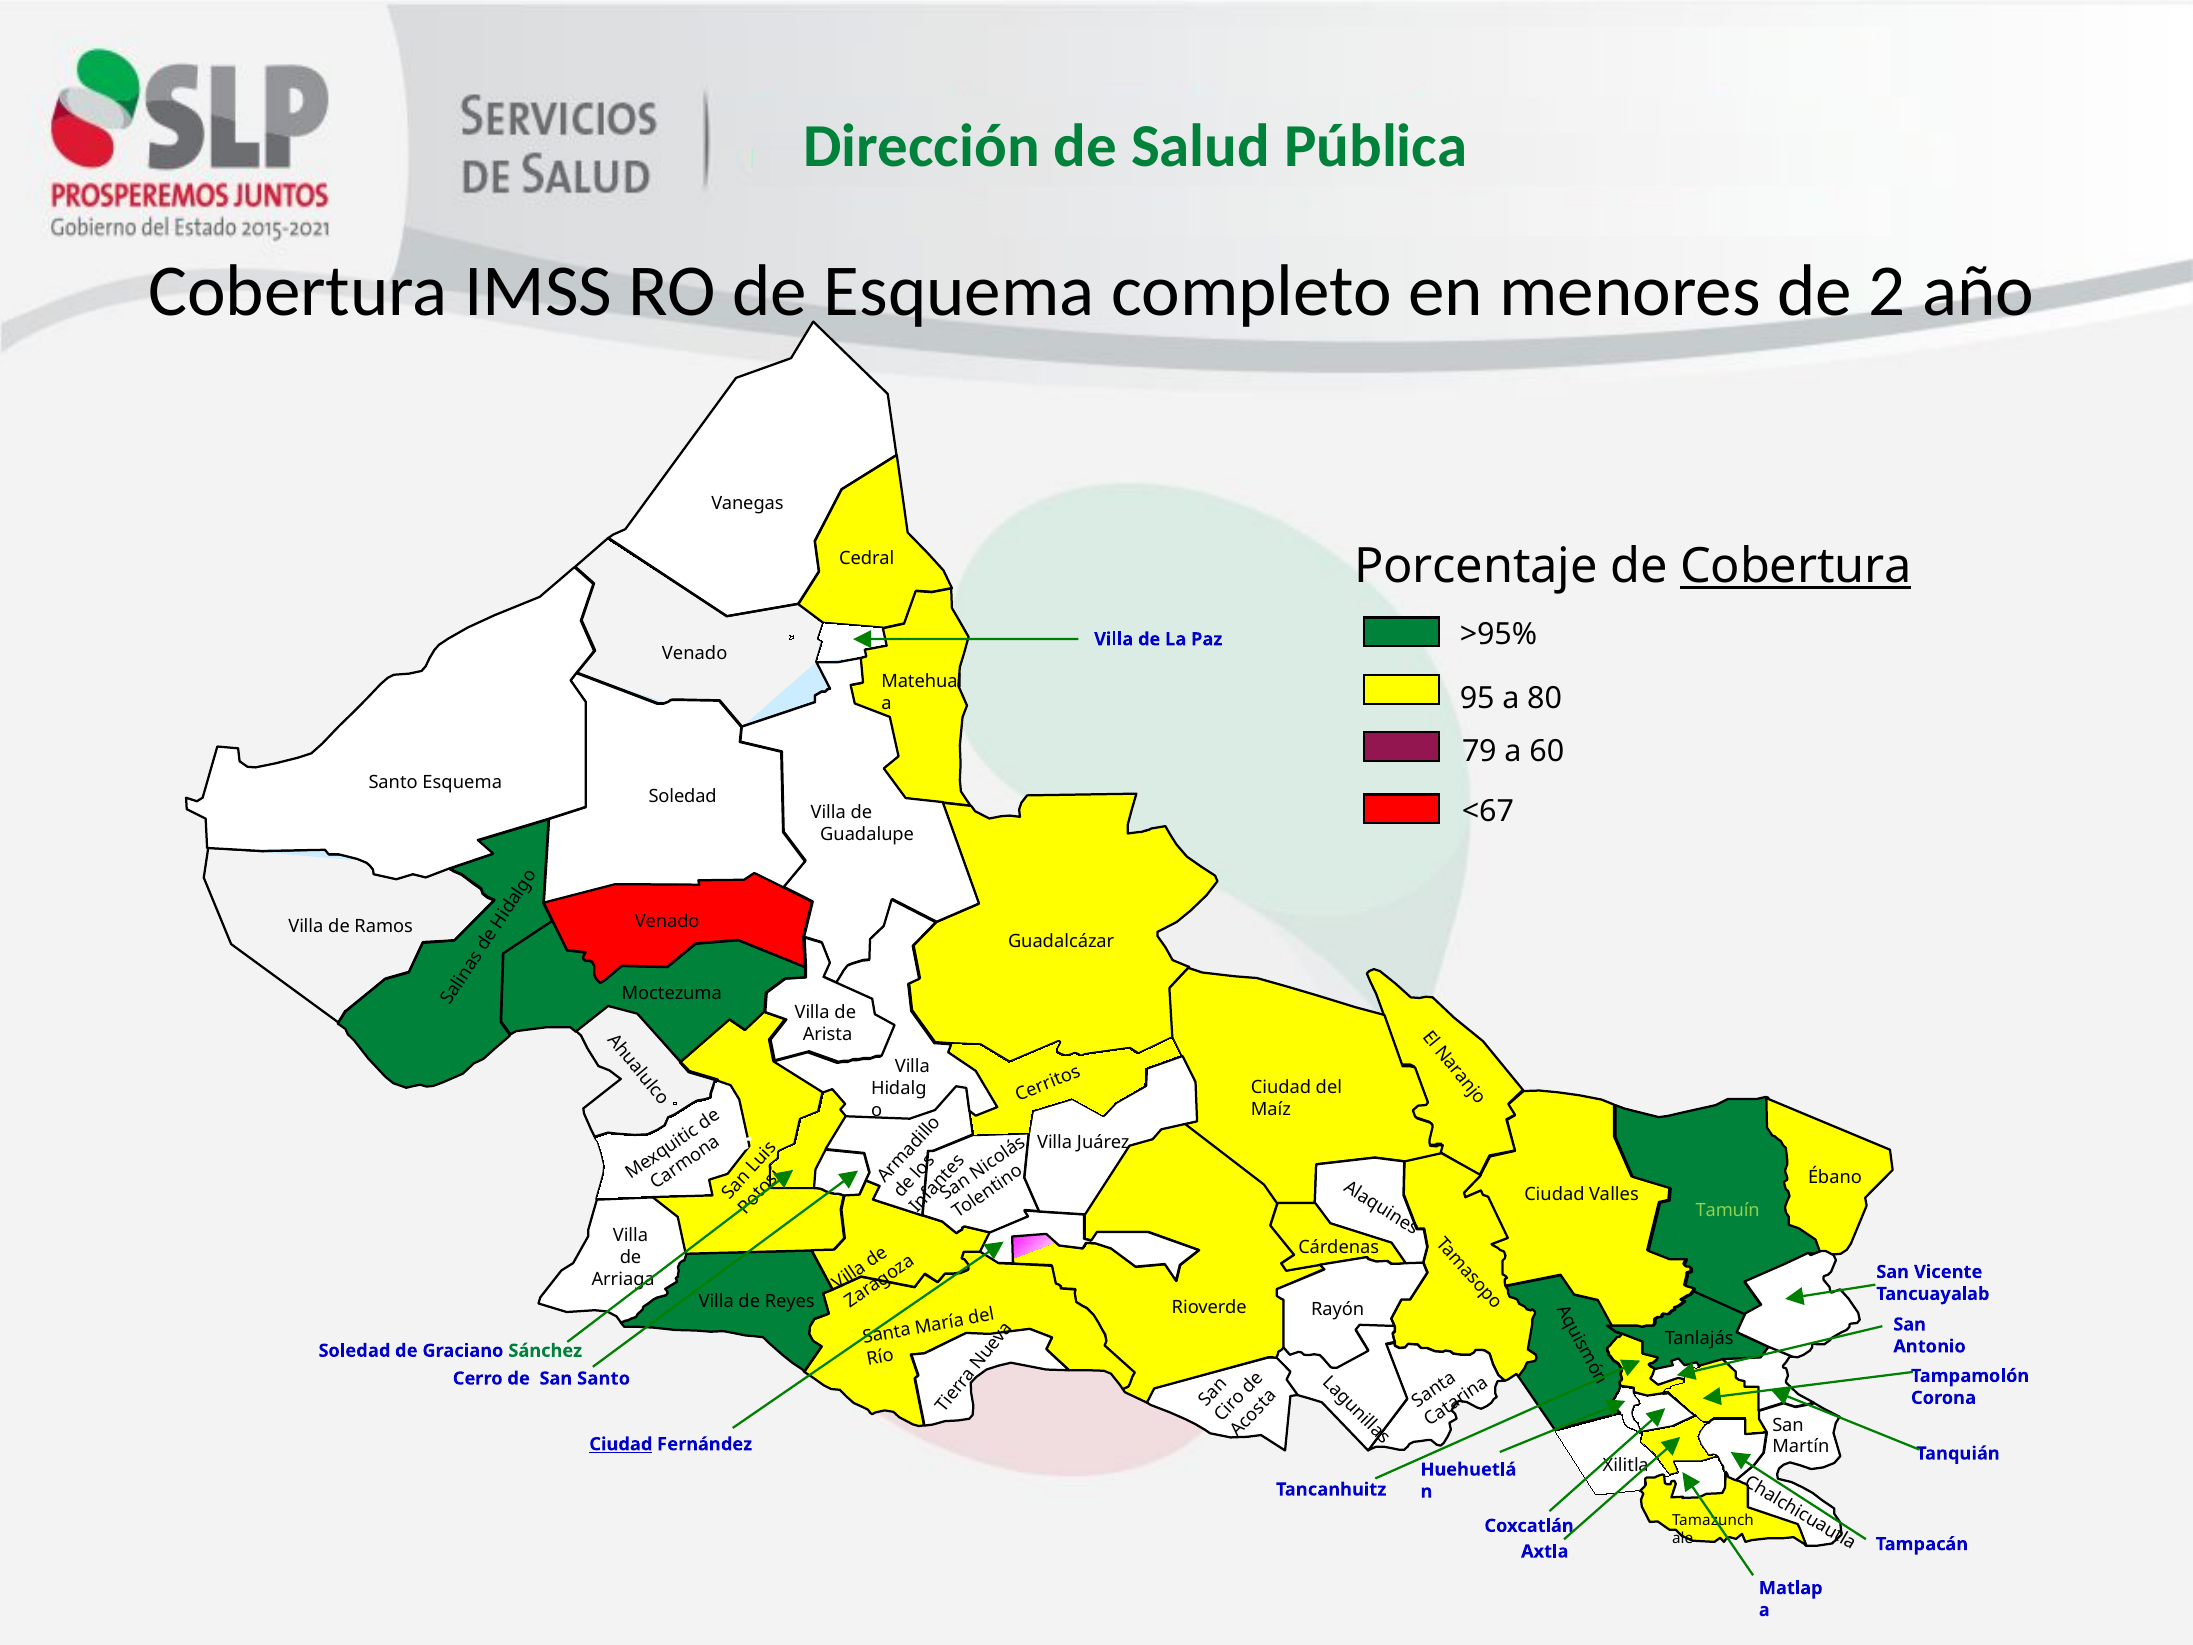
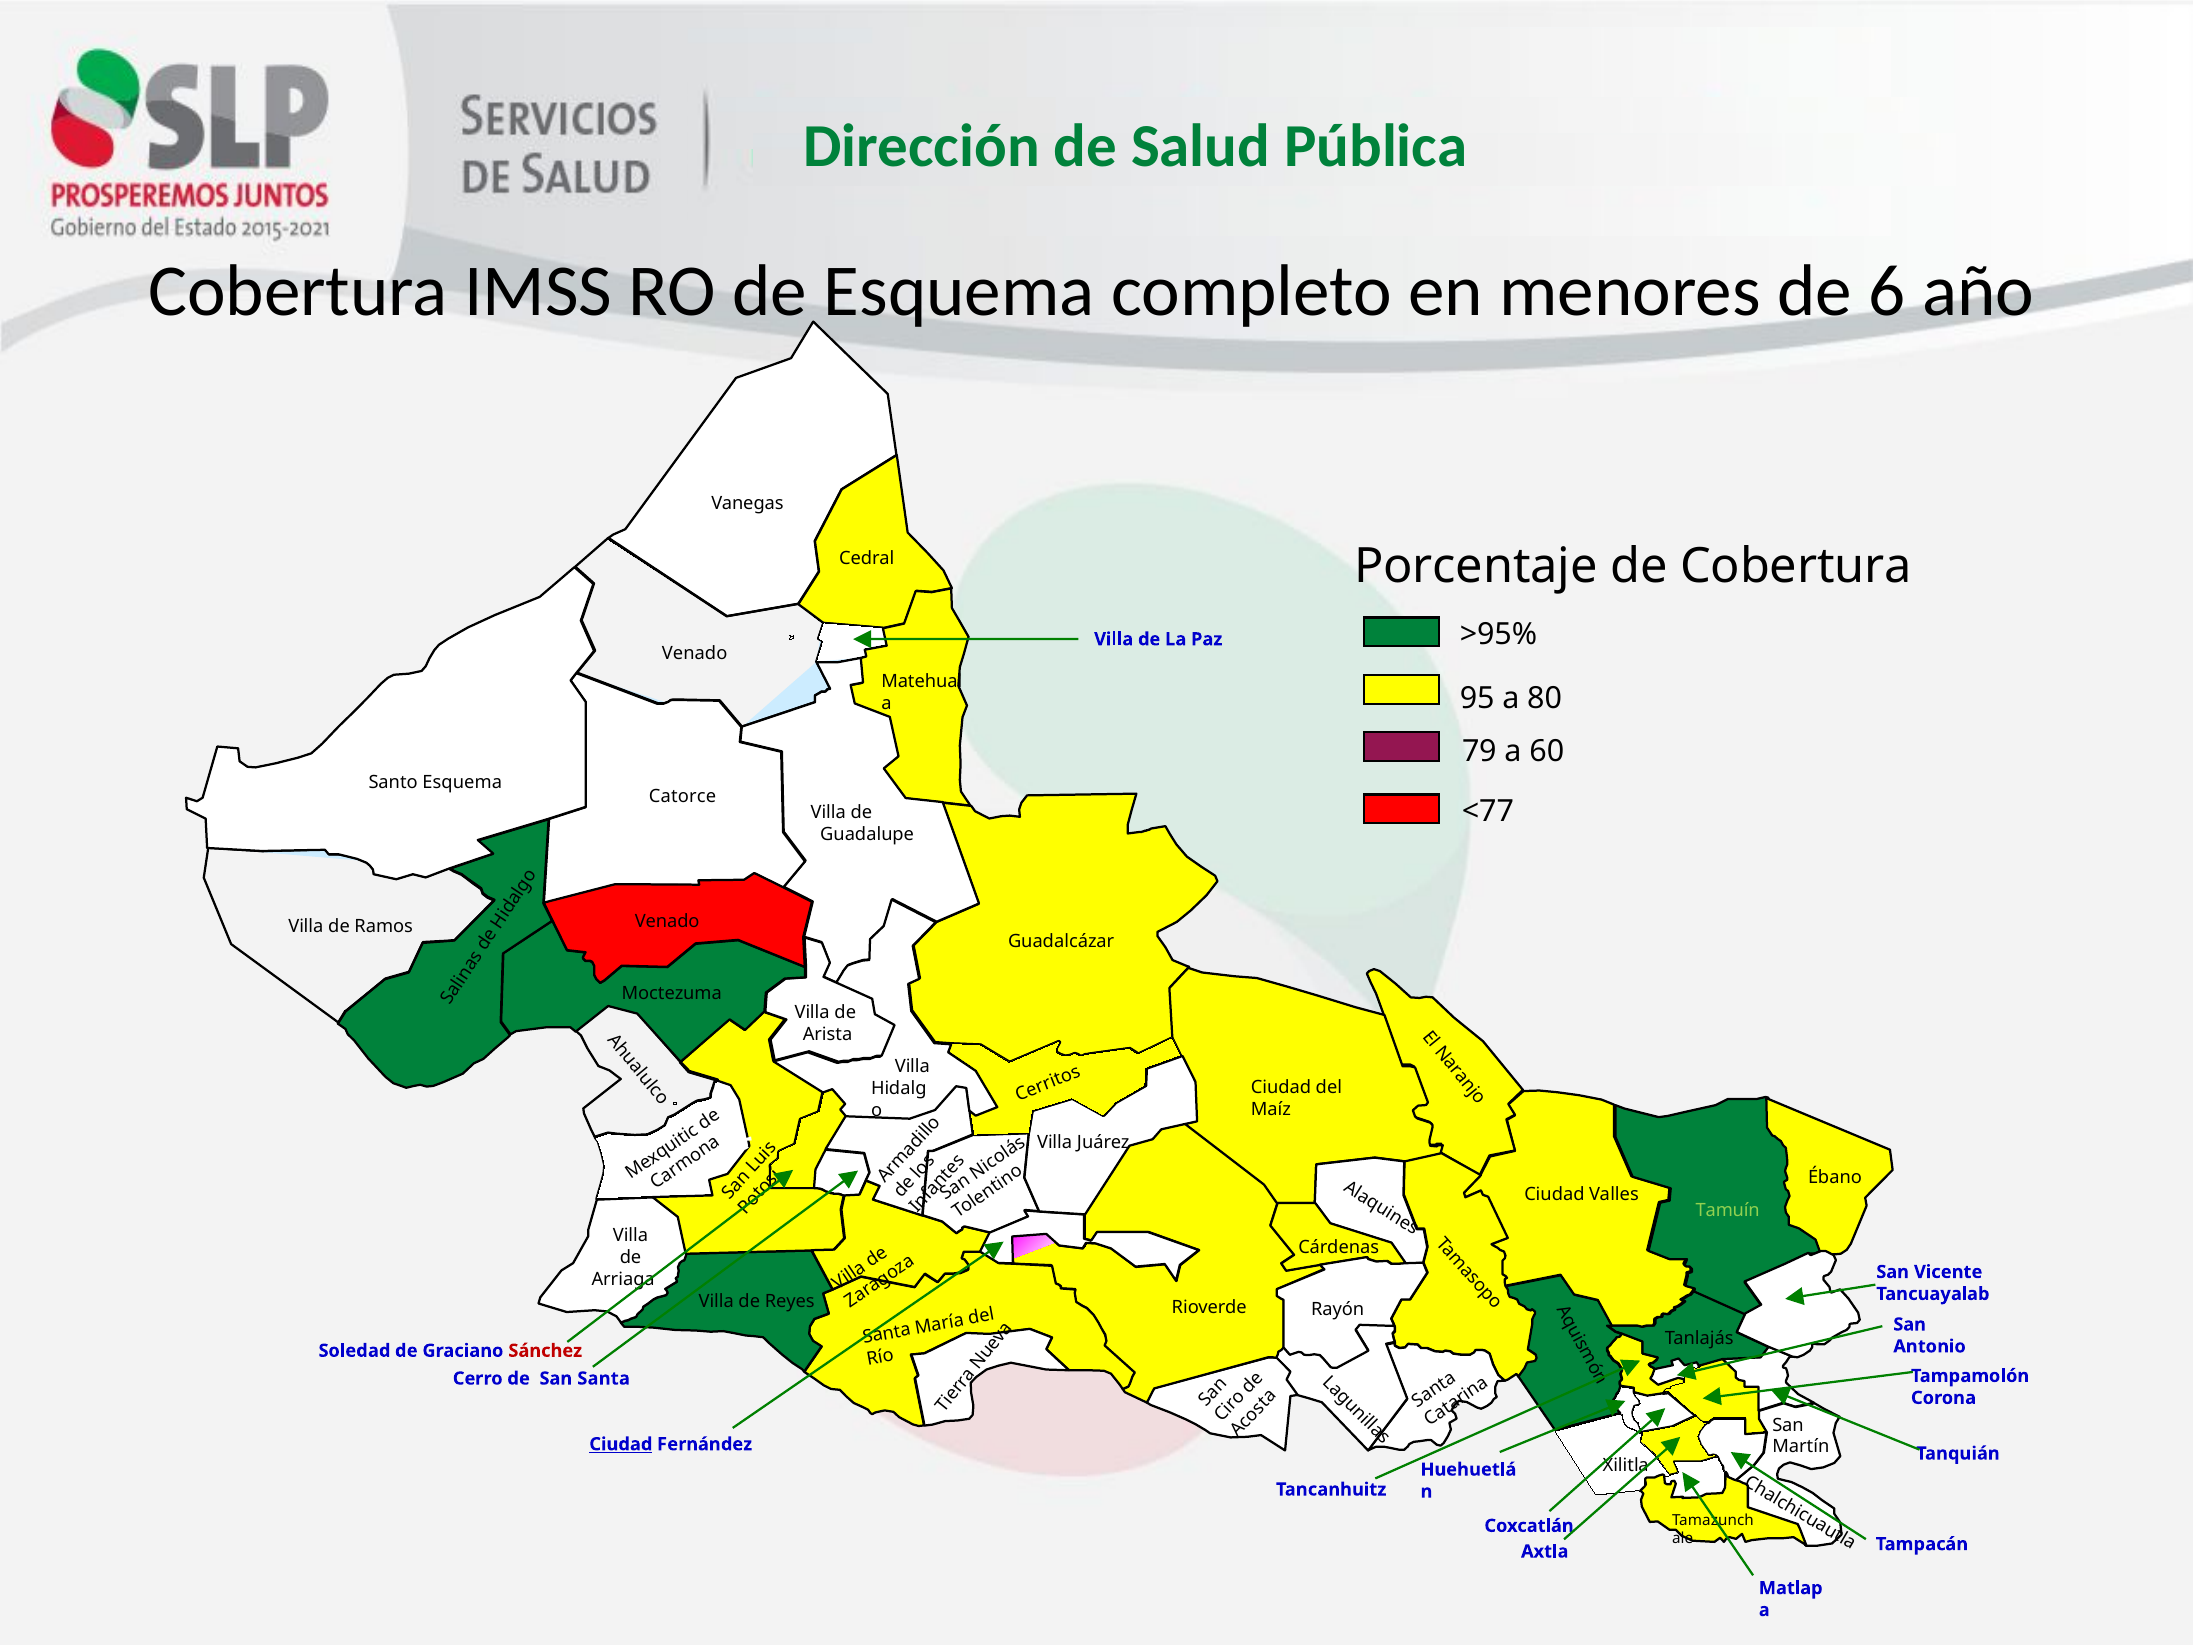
2: 2 -> 6
Cobertura at (1796, 567) underline: present -> none
Soledad at (683, 796): Soledad -> Catorce
<67: <67 -> <77
Sánchez colour: green -> red
San Santo: Santo -> Santa
